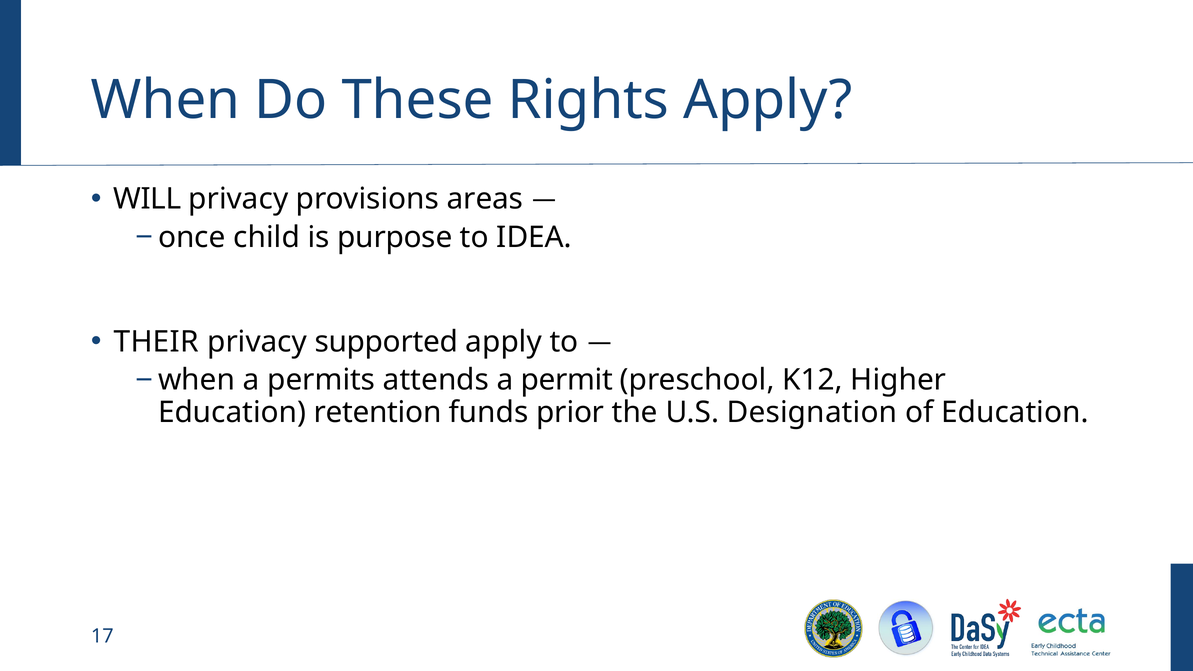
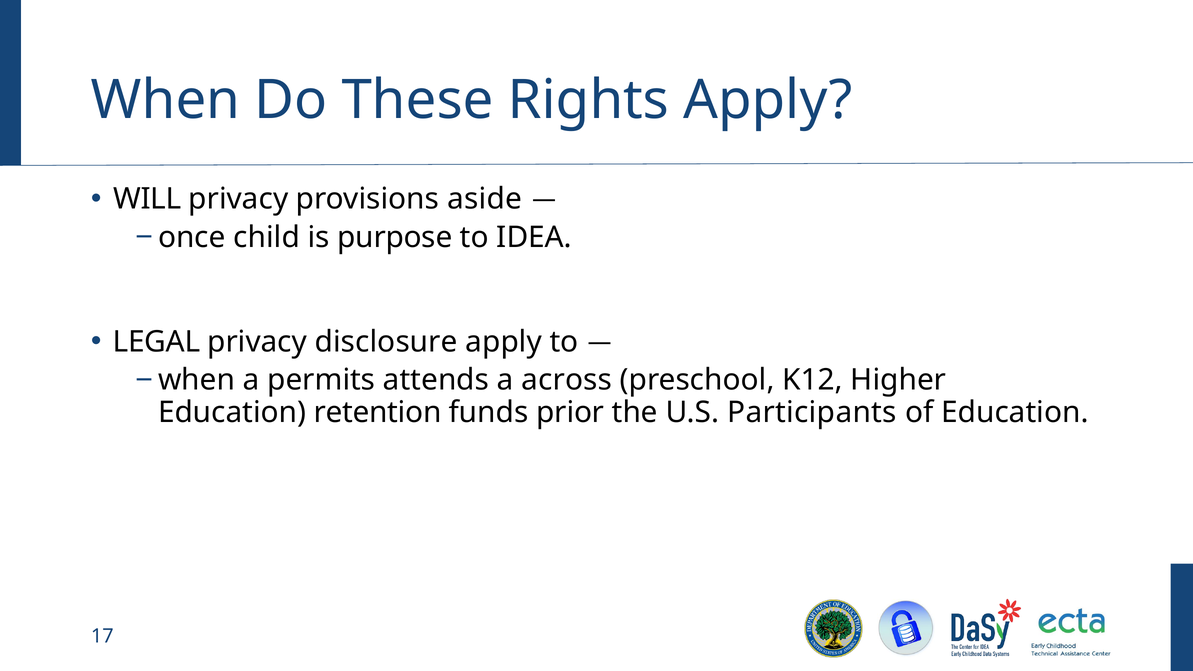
areas: areas -> aside
THEIR: THEIR -> LEGAL
supported: supported -> disclosure
permit: permit -> across
Designation: Designation -> Participants
